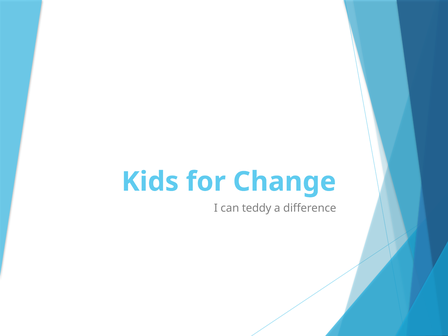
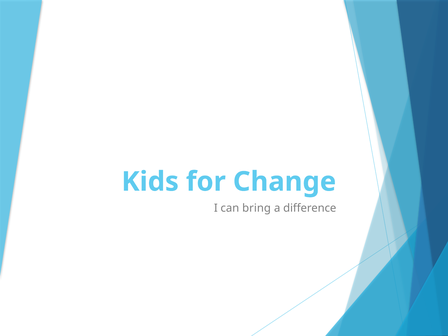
teddy: teddy -> bring
